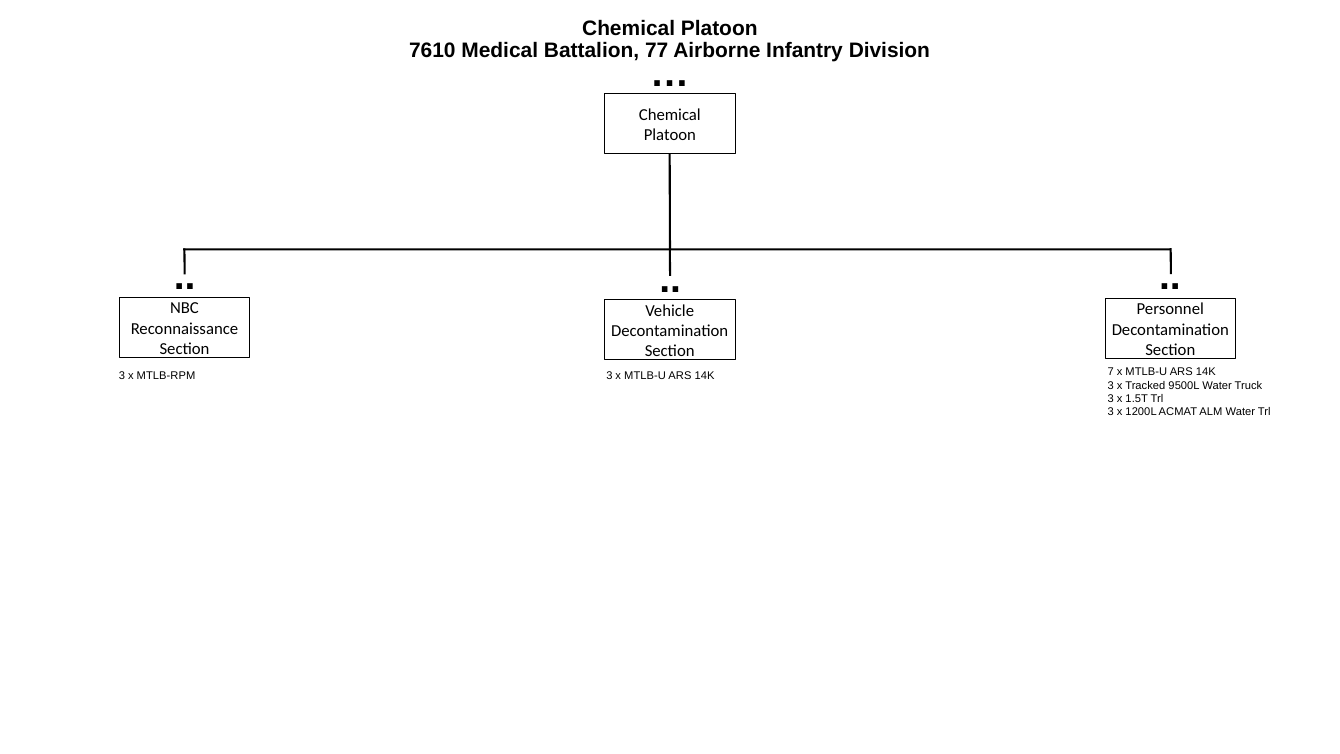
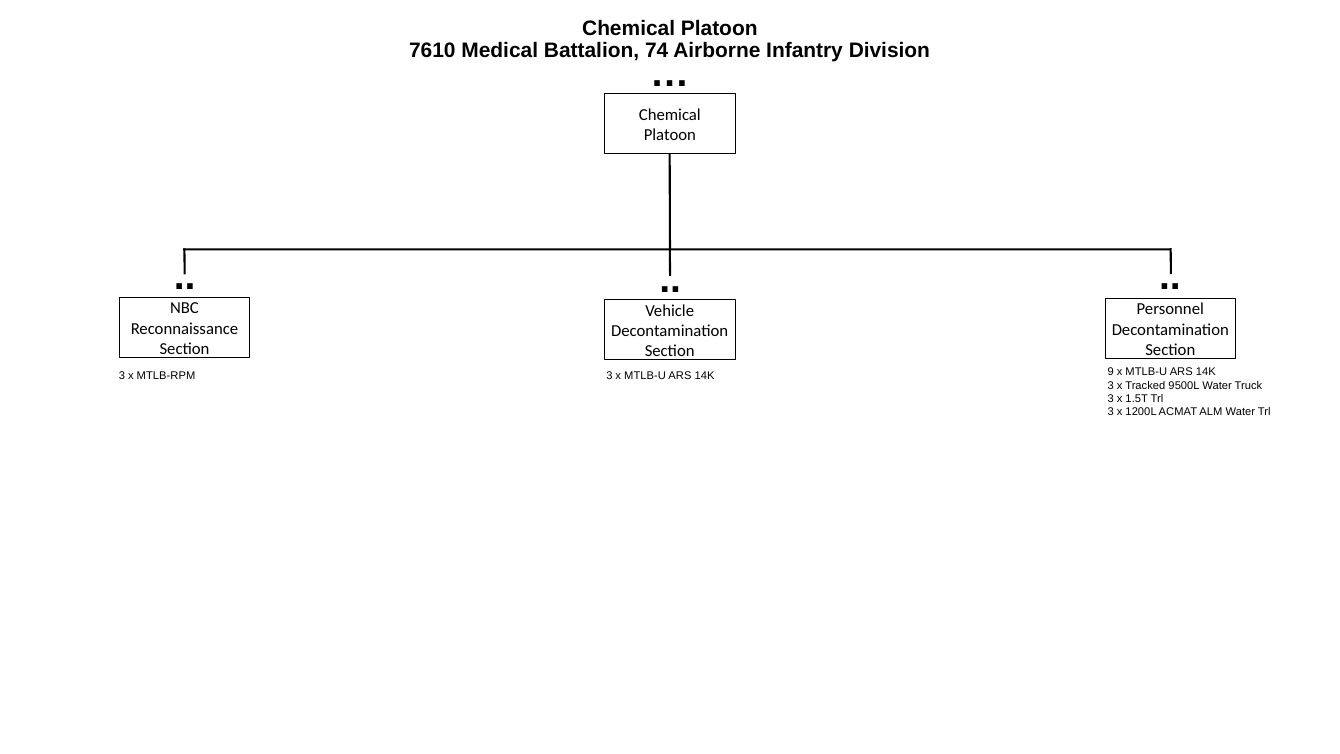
77: 77 -> 74
7: 7 -> 9
